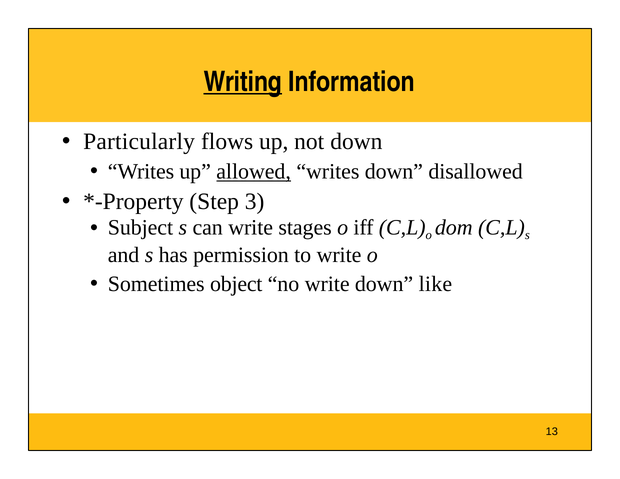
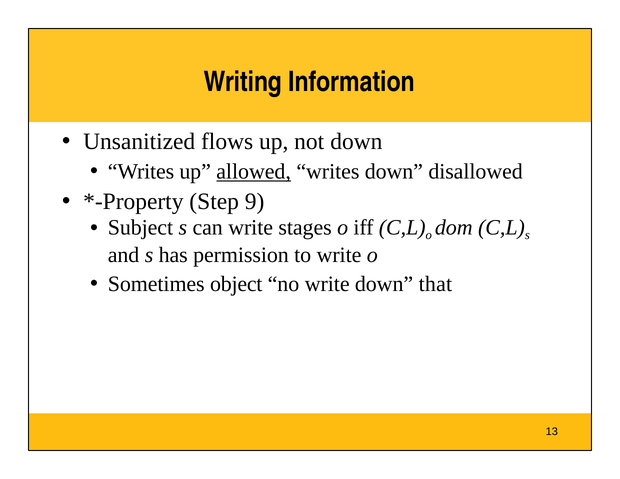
Writing underline: present -> none
Particularly: Particularly -> Unsanitized
3: 3 -> 9
like: like -> that
